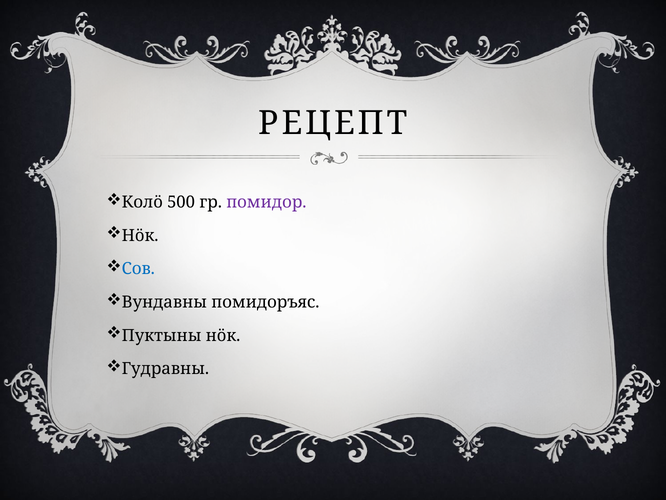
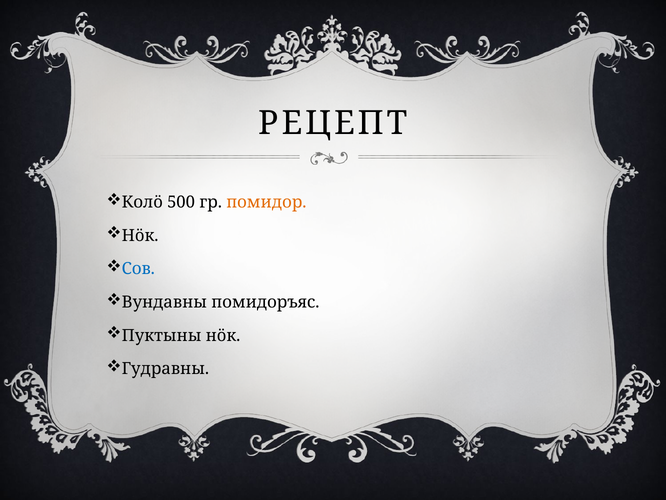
помидор colour: purple -> orange
